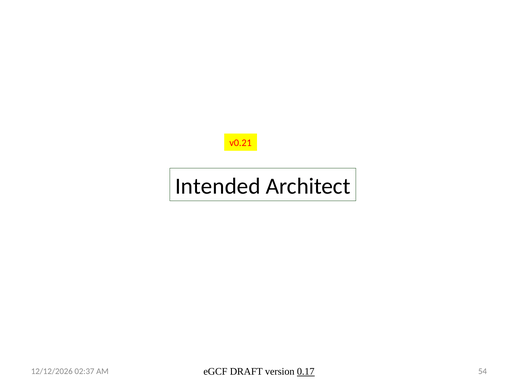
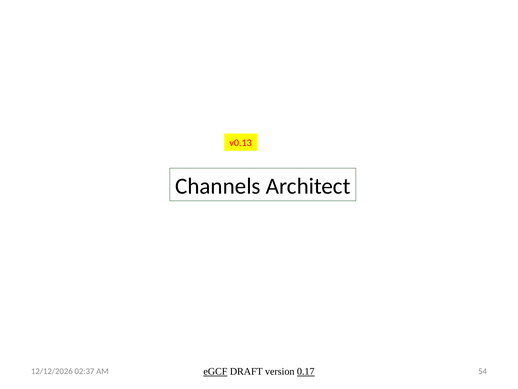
v0.21: v0.21 -> v0.13
Intended: Intended -> Channels
eGCF underline: none -> present
